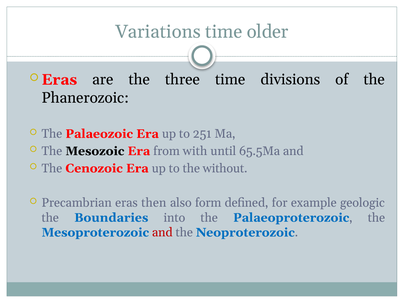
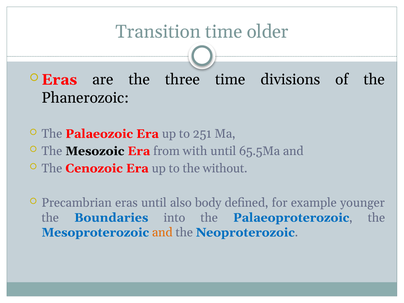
Variations: Variations -> Transition
eras then: then -> until
form: form -> body
geologic: geologic -> younger
and at (162, 232) colour: red -> orange
